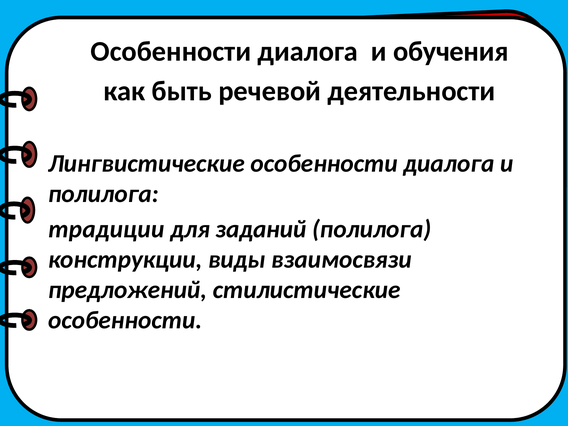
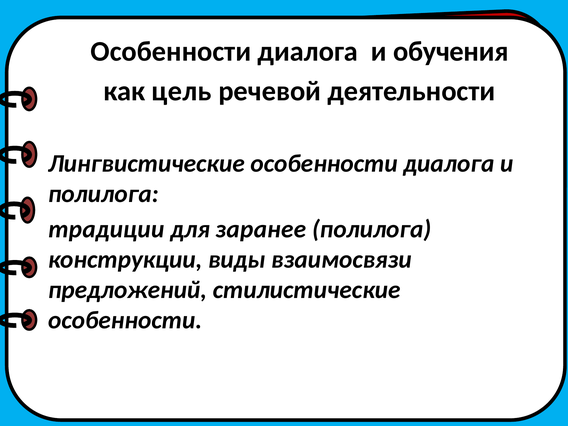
быть: быть -> цель
заданий: заданий -> заранее
